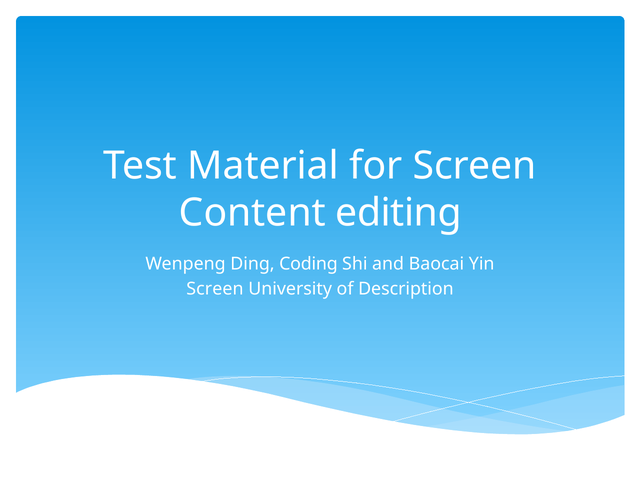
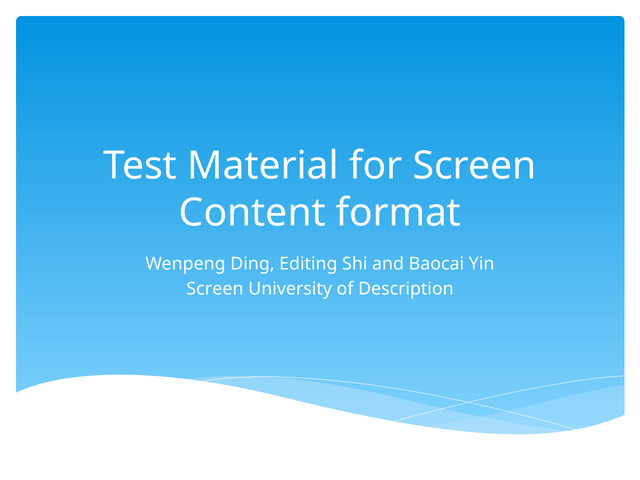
editing: editing -> format
Coding: Coding -> Editing
